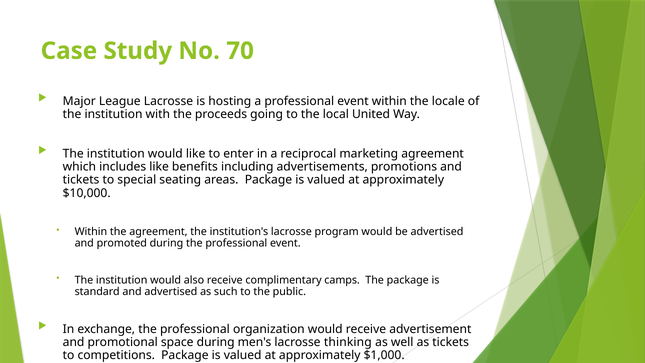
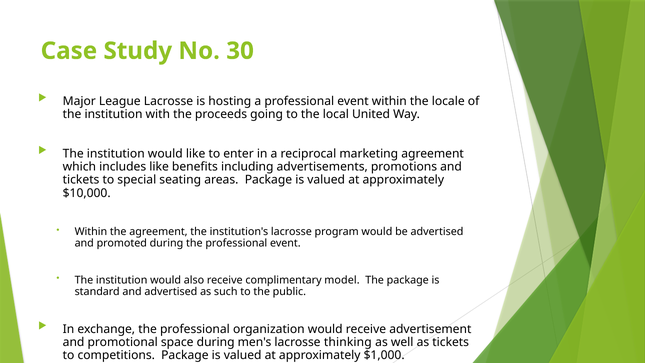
70: 70 -> 30
camps: camps -> model
